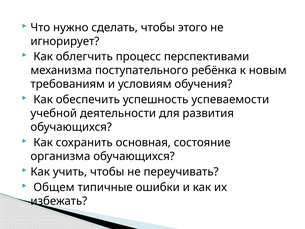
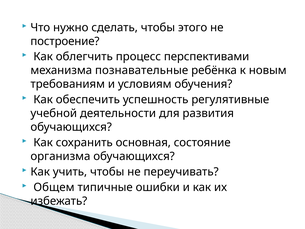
игнорирует: игнорирует -> построение
поступательного: поступательного -> познавательные
успеваемости: успеваемости -> регулятивные
